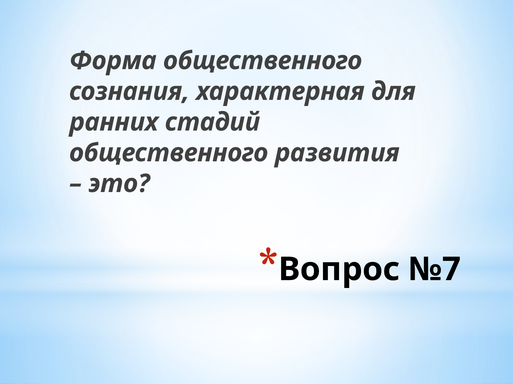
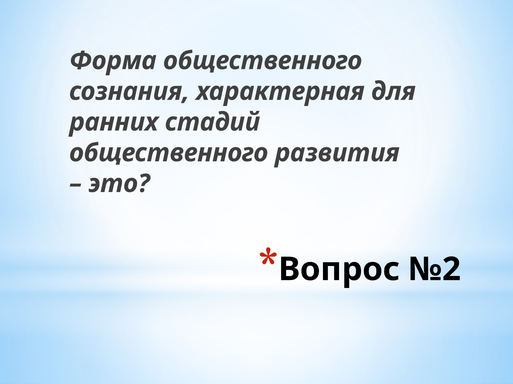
№7: №7 -> №2
